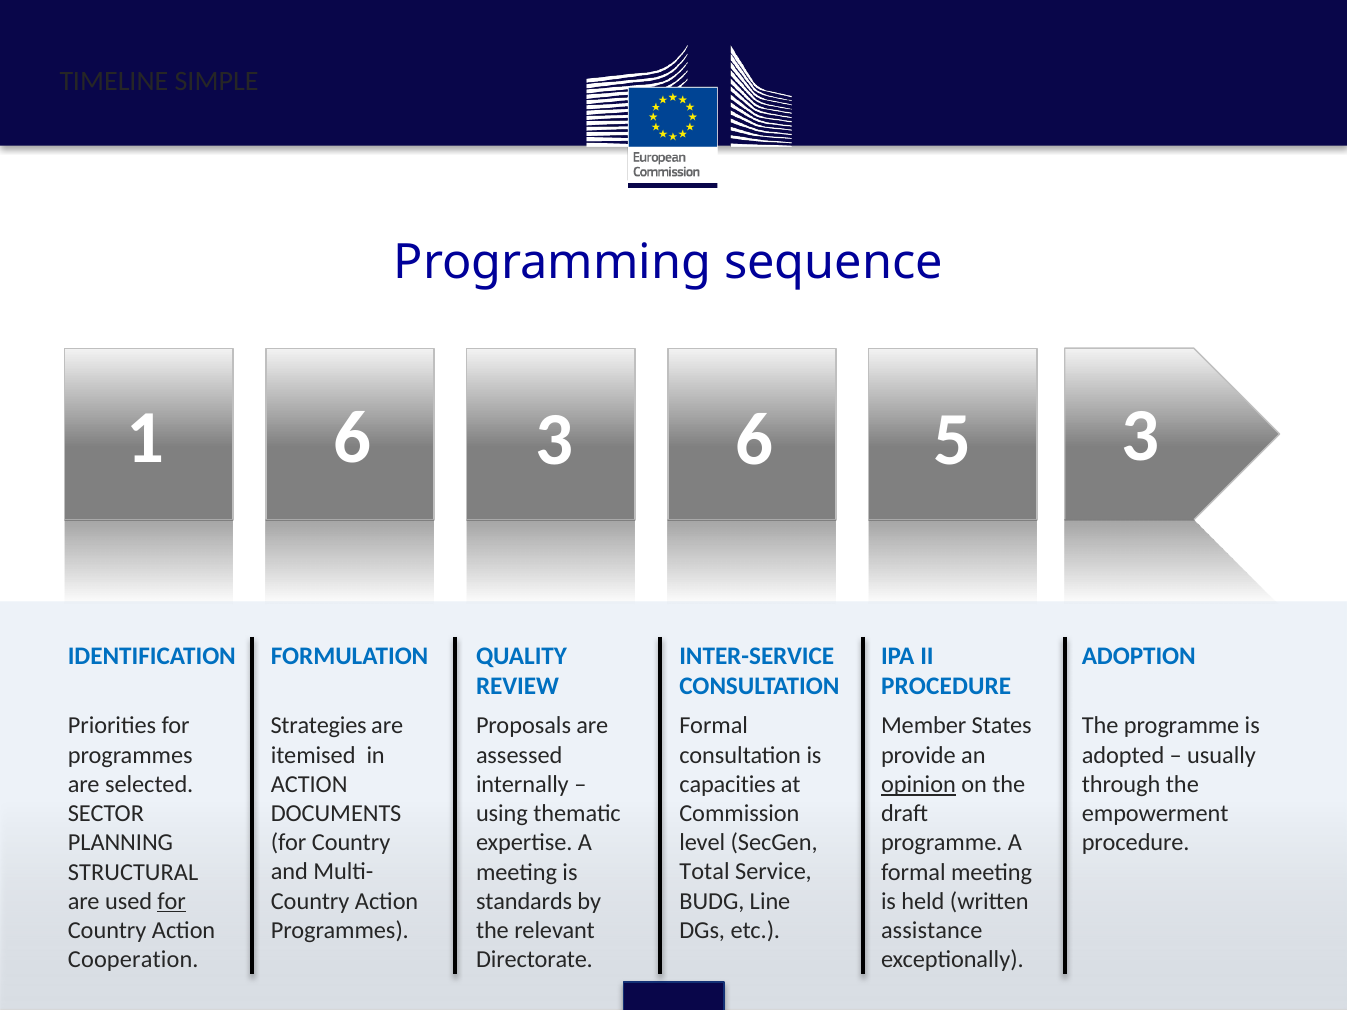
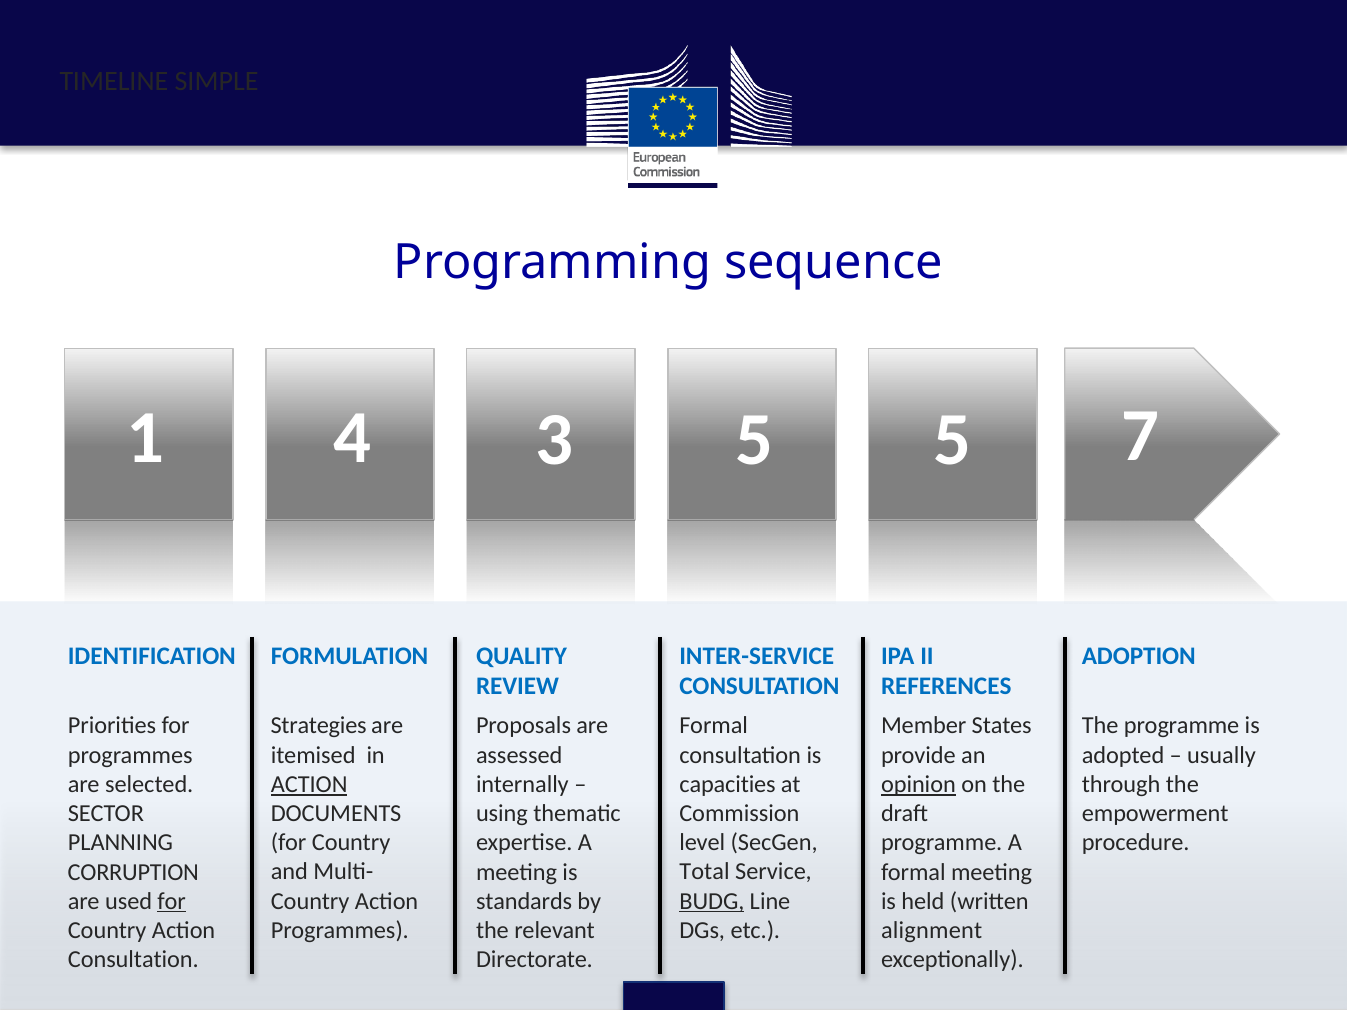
1 6: 6 -> 4
3 6: 6 -> 5
5 3: 3 -> 7
PROCEDURE at (946, 687): PROCEDURE -> REFERENCES
ACTION at (309, 785) underline: none -> present
STRUCTURAL: STRUCTURAL -> CORRUPTION
BUDG underline: none -> present
assistance: assistance -> alignment
Cooperation at (133, 960): Cooperation -> Consultation
